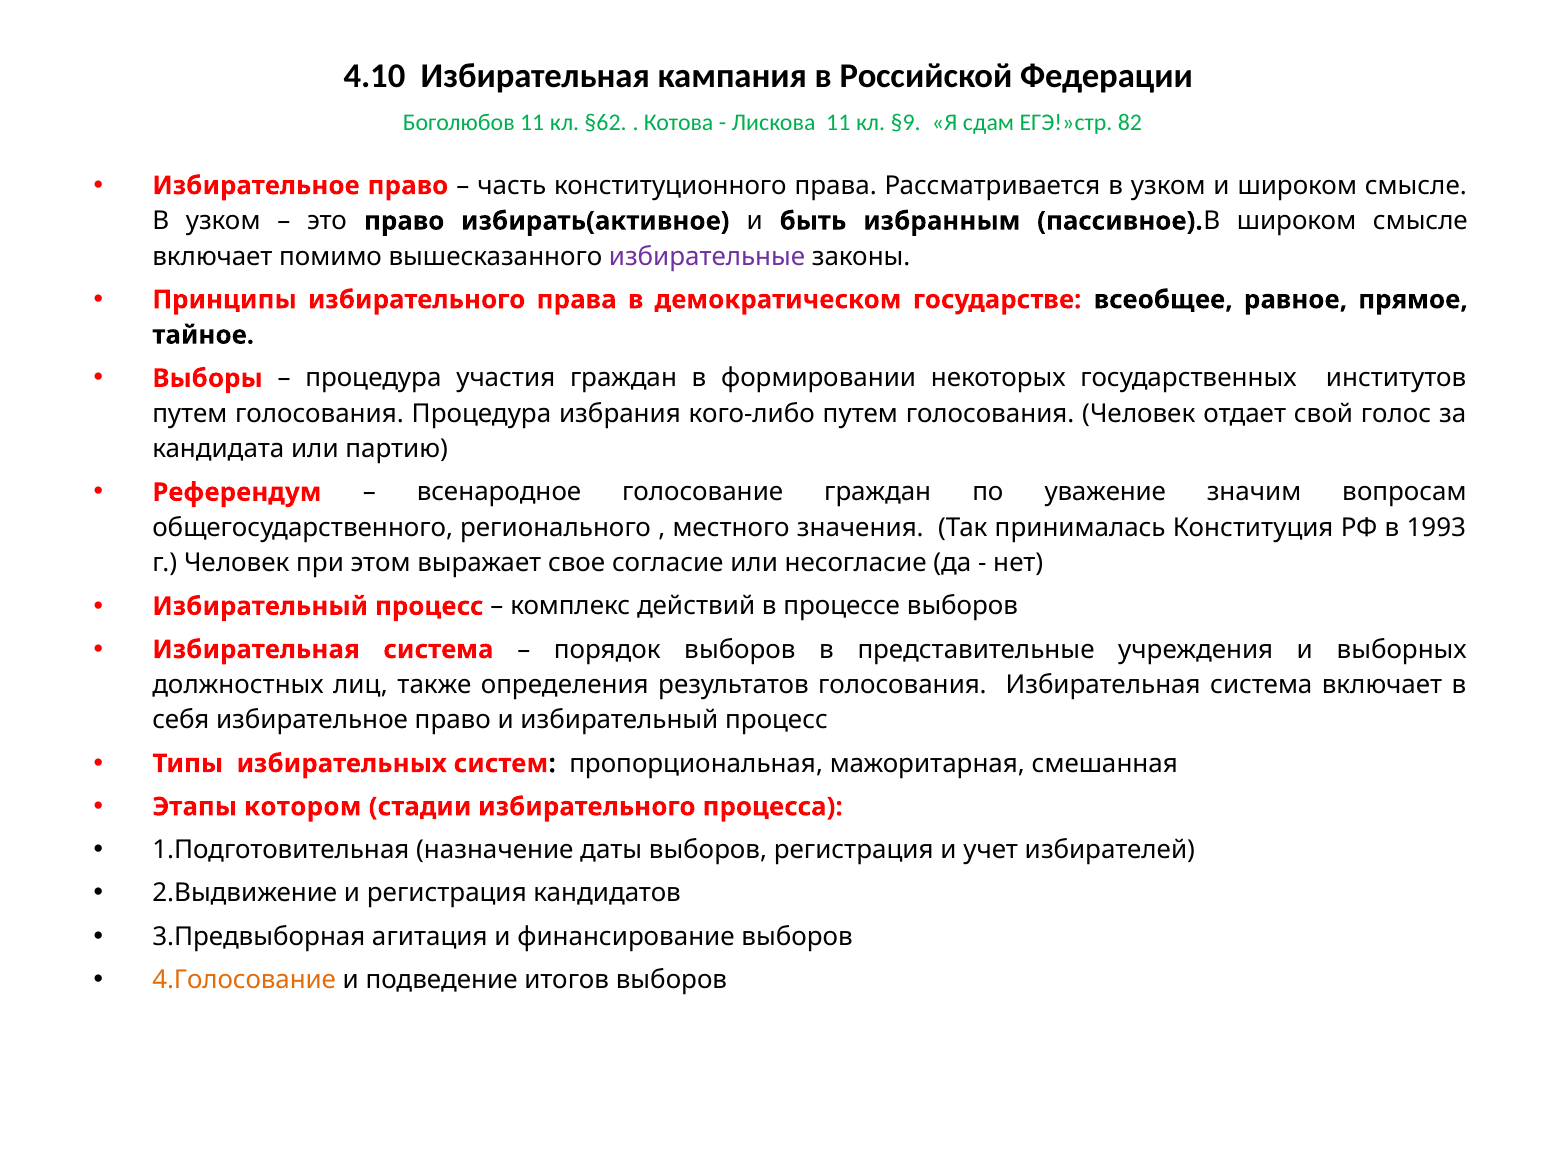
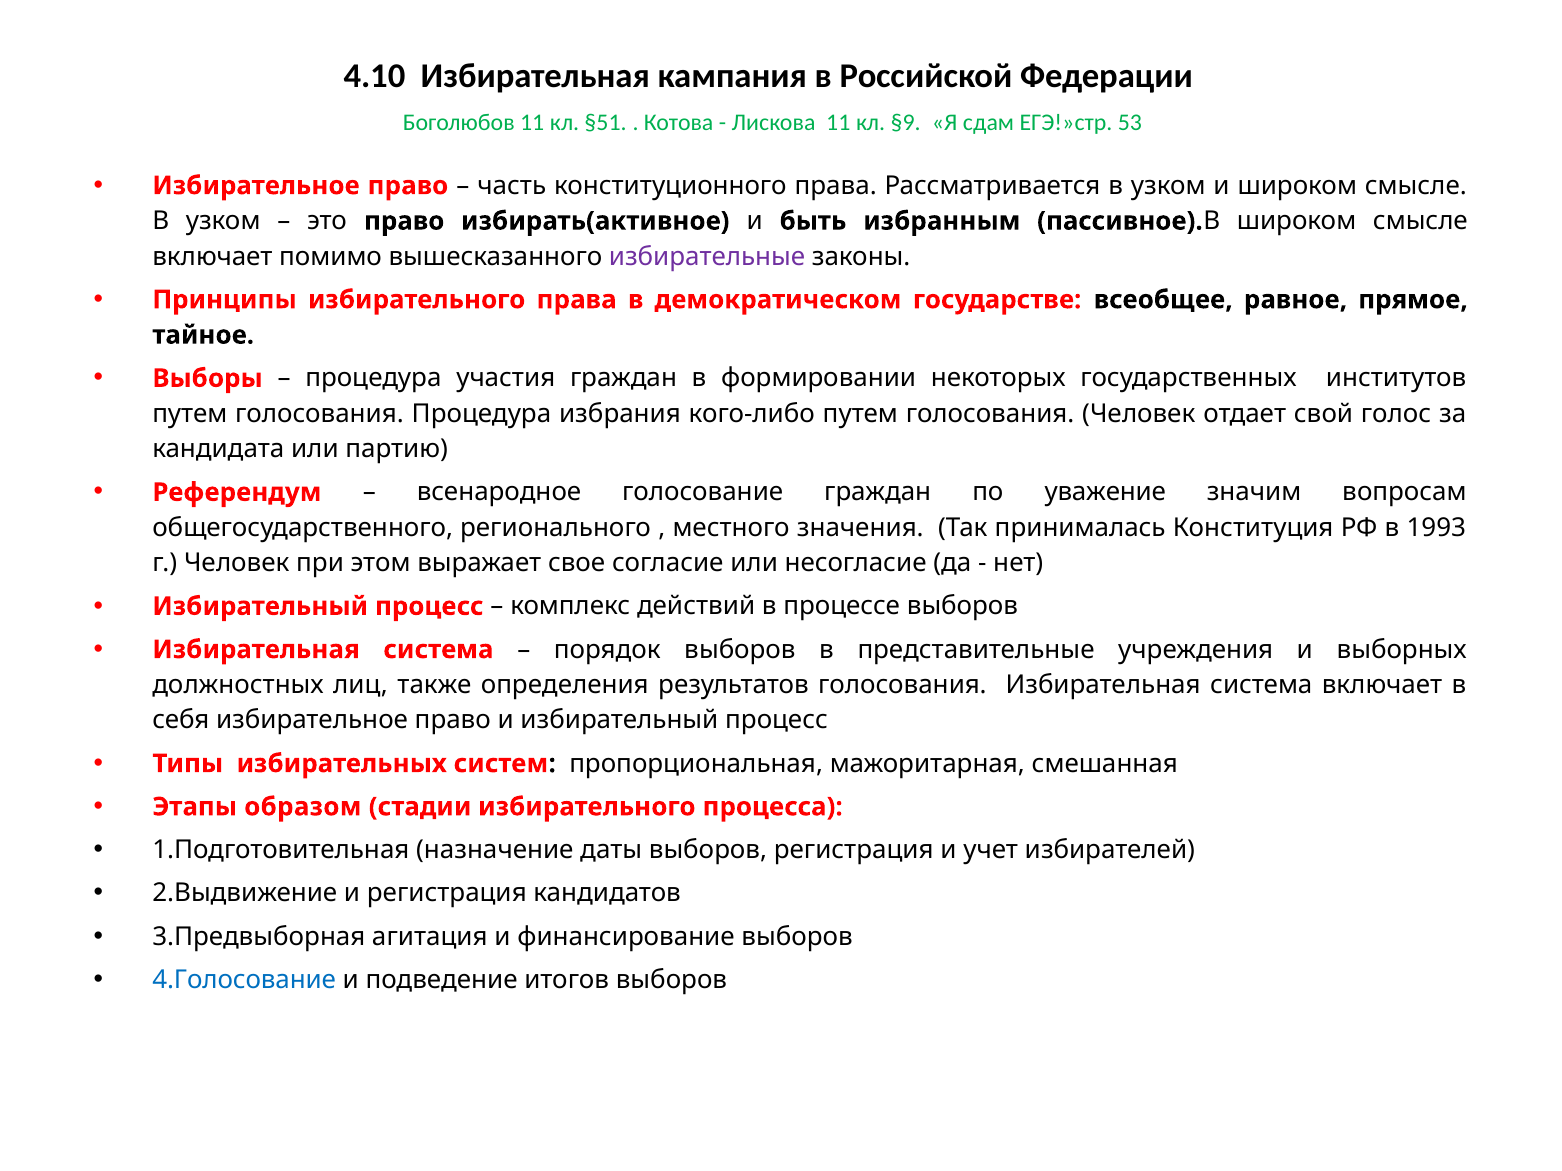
§62: §62 -> §51
82: 82 -> 53
котором: котором -> образом
4.Голосование colour: orange -> blue
